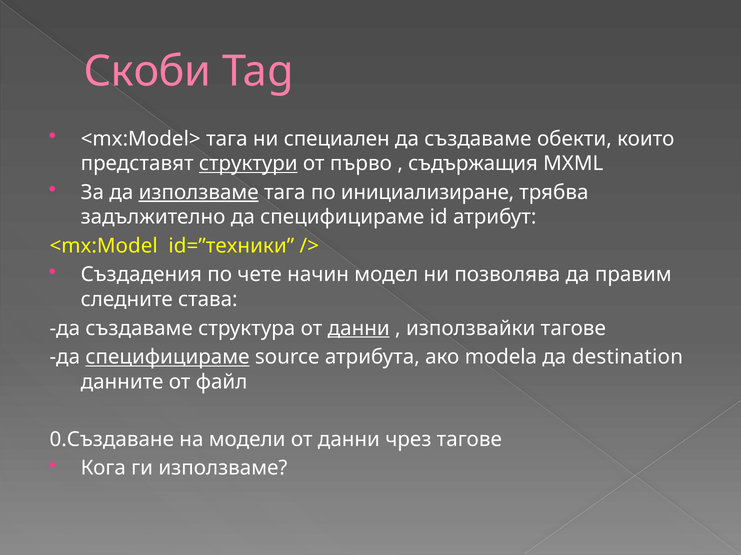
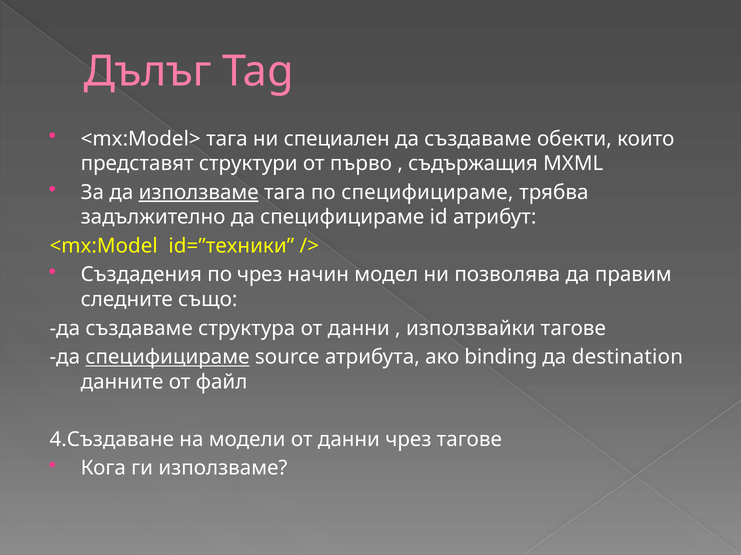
Скоби: Скоби -> Дълъг
структури underline: present -> none
по инициализиране: инициализиране -> специфицираме
по чете: чете -> чрез
става: става -> също
данни at (359, 329) underline: present -> none
modela: modela -> binding
0.Създаване: 0.Създаване -> 4.Създаване
